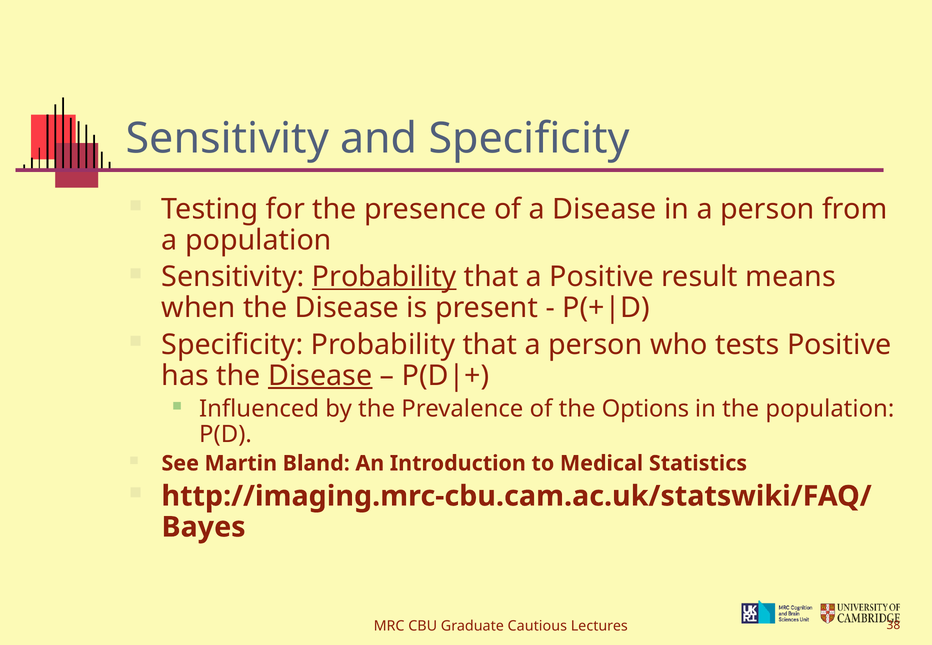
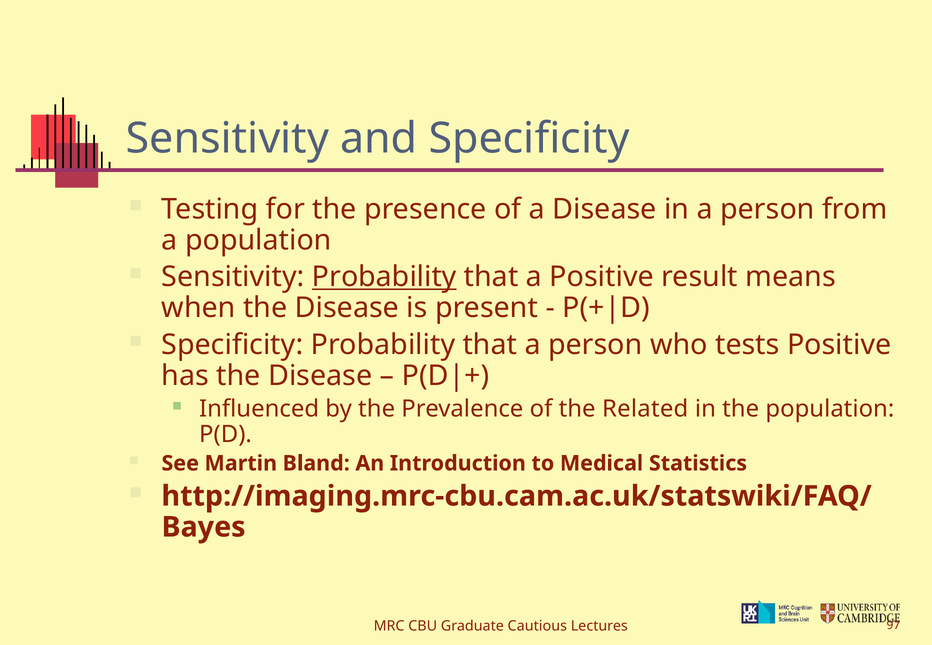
Disease at (320, 376) underline: present -> none
Options: Options -> Related
38: 38 -> 97
